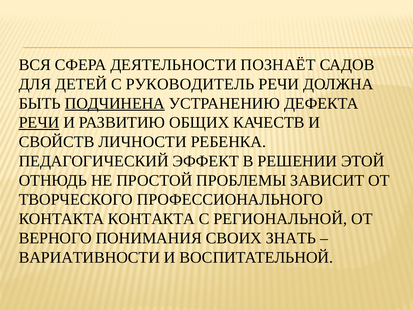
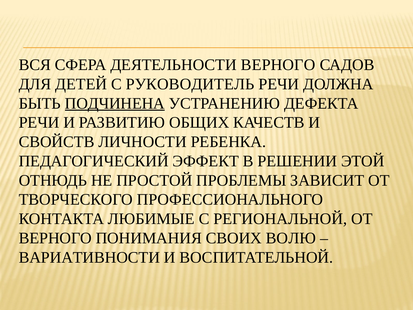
ДЕЯТЕЛЬНОСТИ ПОЗНАЁТ: ПОЗНАЁТ -> ВЕРНОГО
РЕЧИ at (39, 123) underline: present -> none
КОНТАКТА КОНТАКТА: КОНТАКТА -> ЛЮБИМЫЕ
ЗНАТЬ: ЗНАТЬ -> ВОЛЮ
